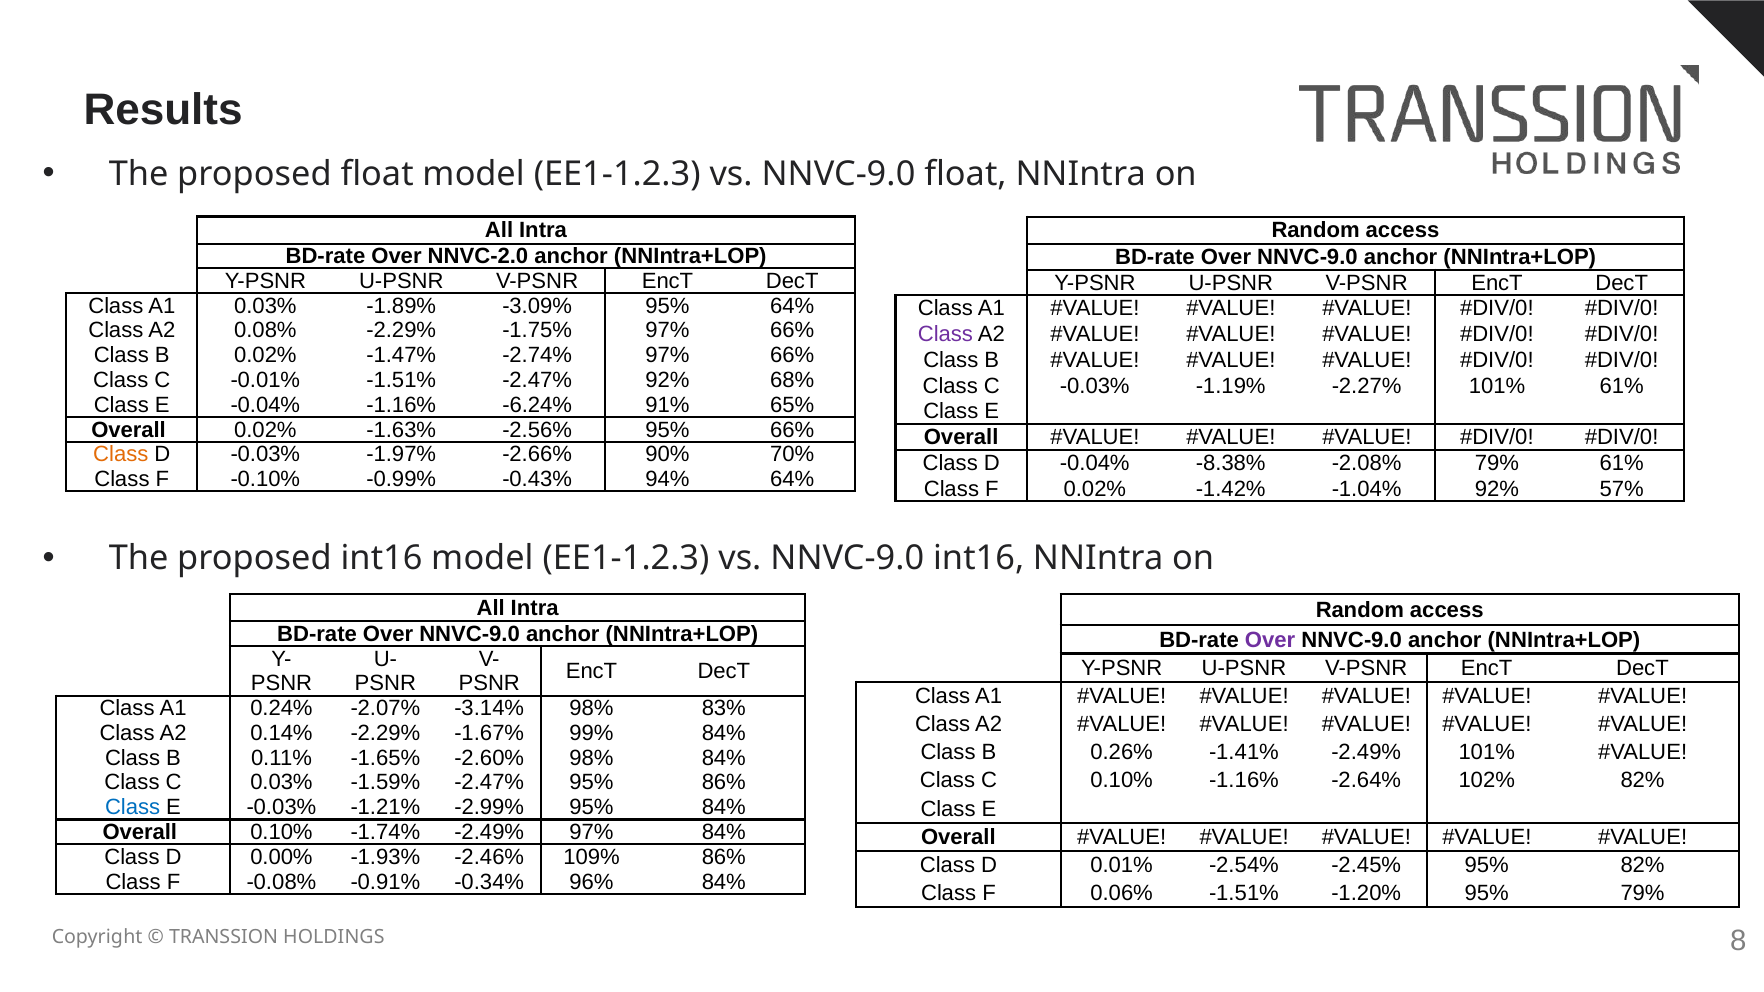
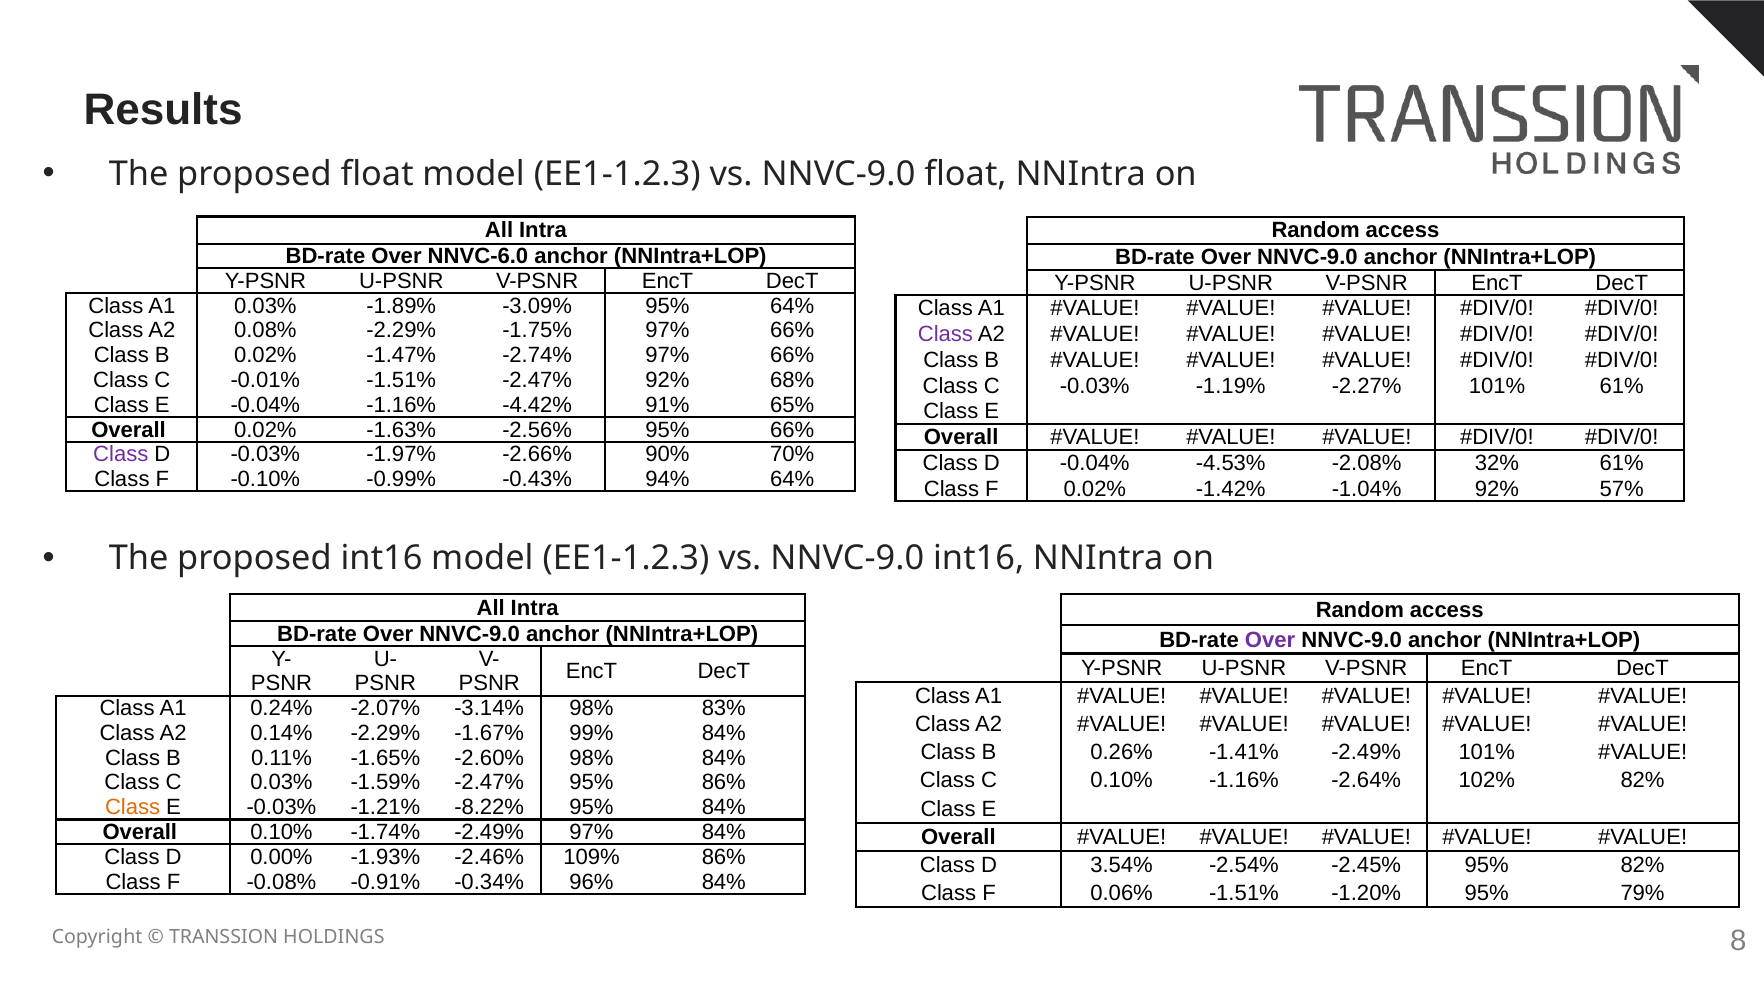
NNVC-2.0: NNVC-2.0 -> NNVC-6.0
-6.24%: -6.24% -> -4.42%
Class at (121, 455) colour: orange -> purple
-8.38%: -8.38% -> -4.53%
-2.08% 79%: 79% -> 32%
Class at (133, 808) colour: blue -> orange
-2.99%: -2.99% -> -8.22%
0.01%: 0.01% -> 3.54%
